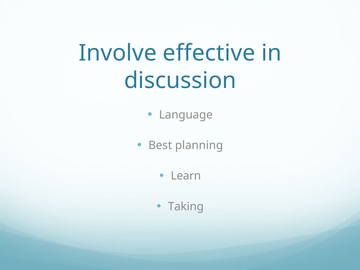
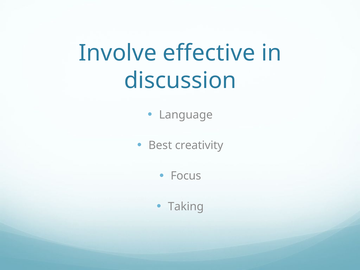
planning: planning -> creativity
Learn: Learn -> Focus
